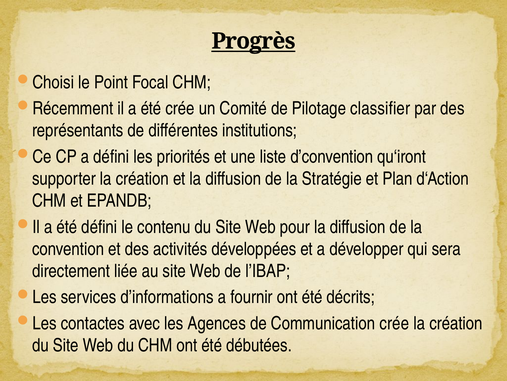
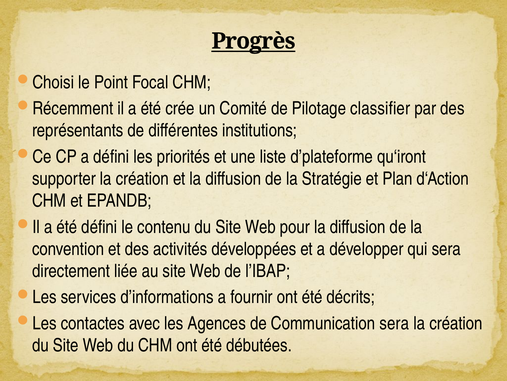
d’convention: d’convention -> d’plateforme
Communication crée: crée -> sera
